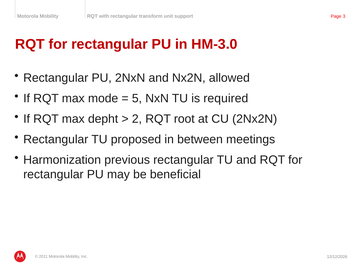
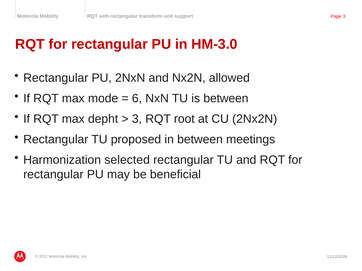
5: 5 -> 6
is required: required -> between
2 at (137, 119): 2 -> 3
previous: previous -> selected
